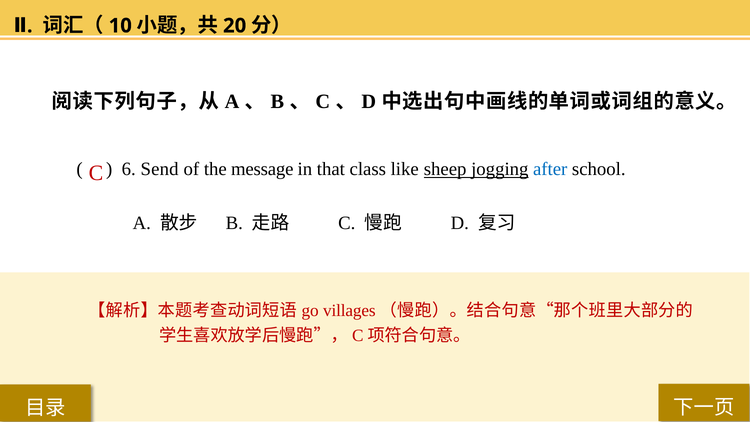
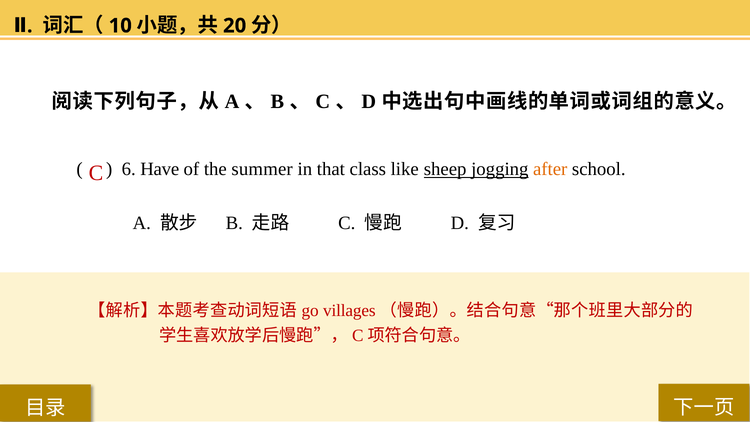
Send: Send -> Have
message: message -> summer
after colour: blue -> orange
